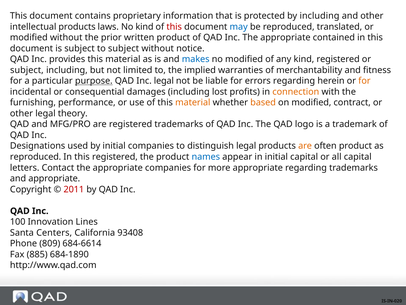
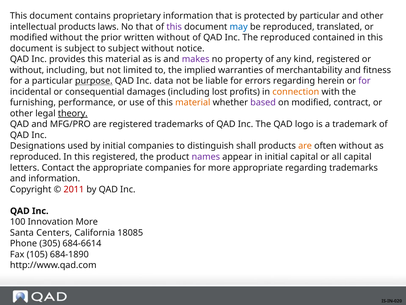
by including: including -> particular
No kind: kind -> that
this at (174, 27) colour: red -> purple
written product: product -> without
Inc The appropriate: appropriate -> reproduced
makes colour: blue -> purple
no modified: modified -> property
subject at (27, 70): subject -> without
Inc legal: legal -> data
for at (364, 81) colour: orange -> purple
based colour: orange -> purple
theory underline: none -> present
distinguish legal: legal -> shall
often product: product -> without
names colour: blue -> purple
and appropriate: appropriate -> information
Innovation Lines: Lines -> More
93408: 93408 -> 18085
809: 809 -> 305
885: 885 -> 105
